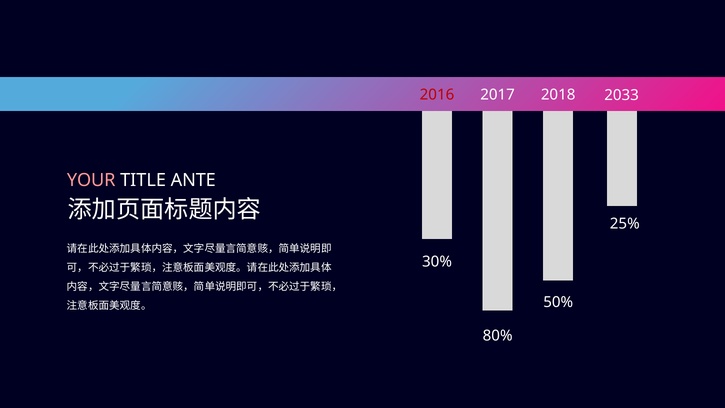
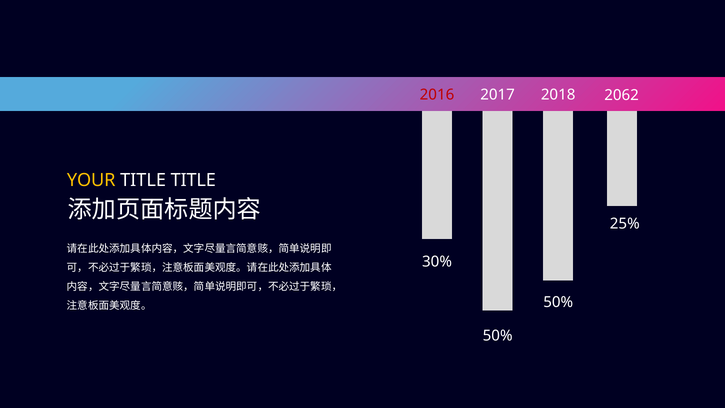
2033: 2033 -> 2062
YOUR colour: pink -> yellow
TITLE ANTE: ANTE -> TITLE
80% at (498, 336): 80% -> 50%
